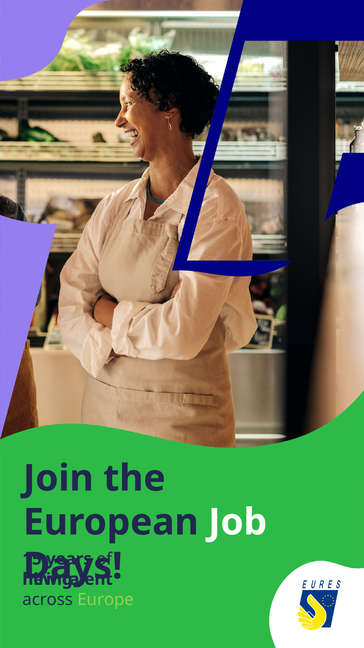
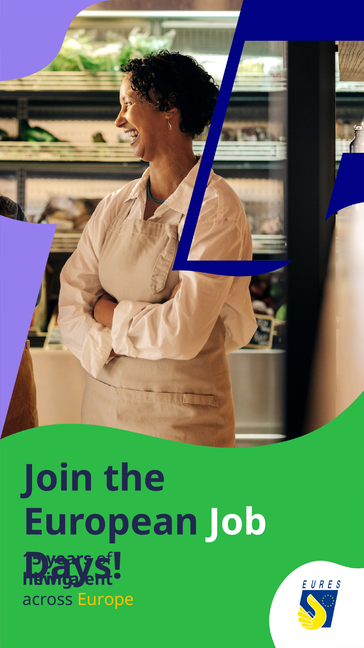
Europe colour: light green -> yellow
